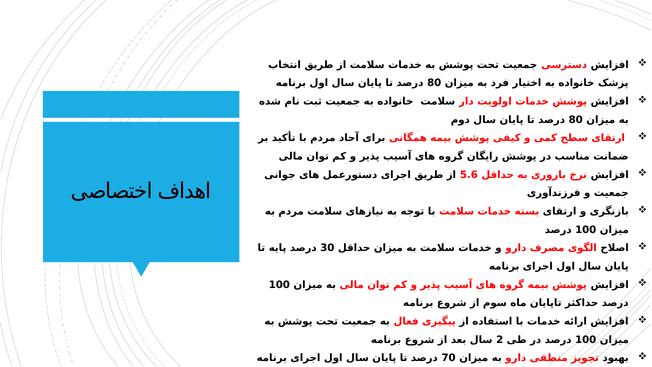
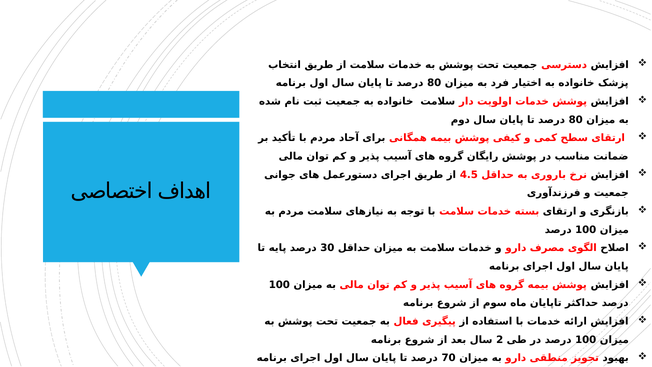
5.6: 5.6 -> 4.5
